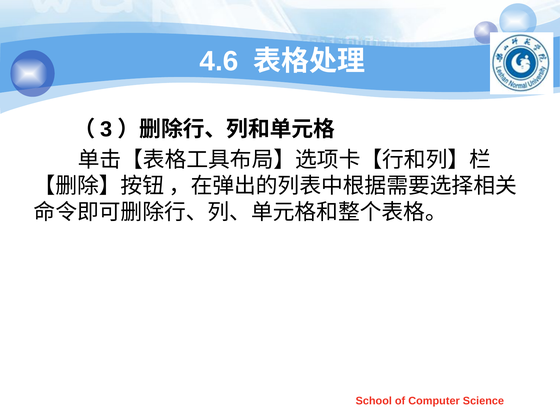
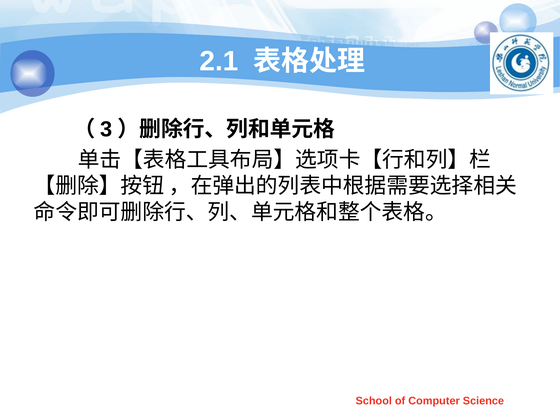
4.6: 4.6 -> 2.1
